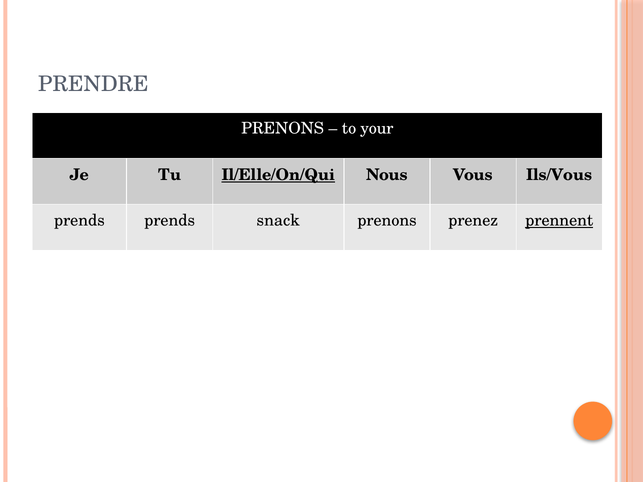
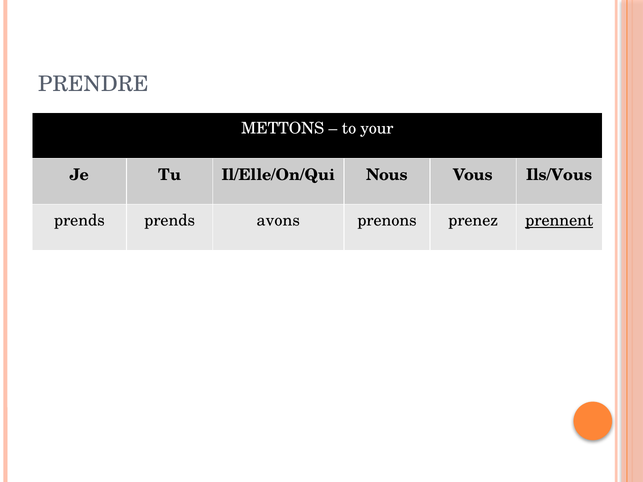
PRENONS at (283, 129): PRENONS -> METTONS
Il/Elle/On/Qui underline: present -> none
snack: snack -> avons
